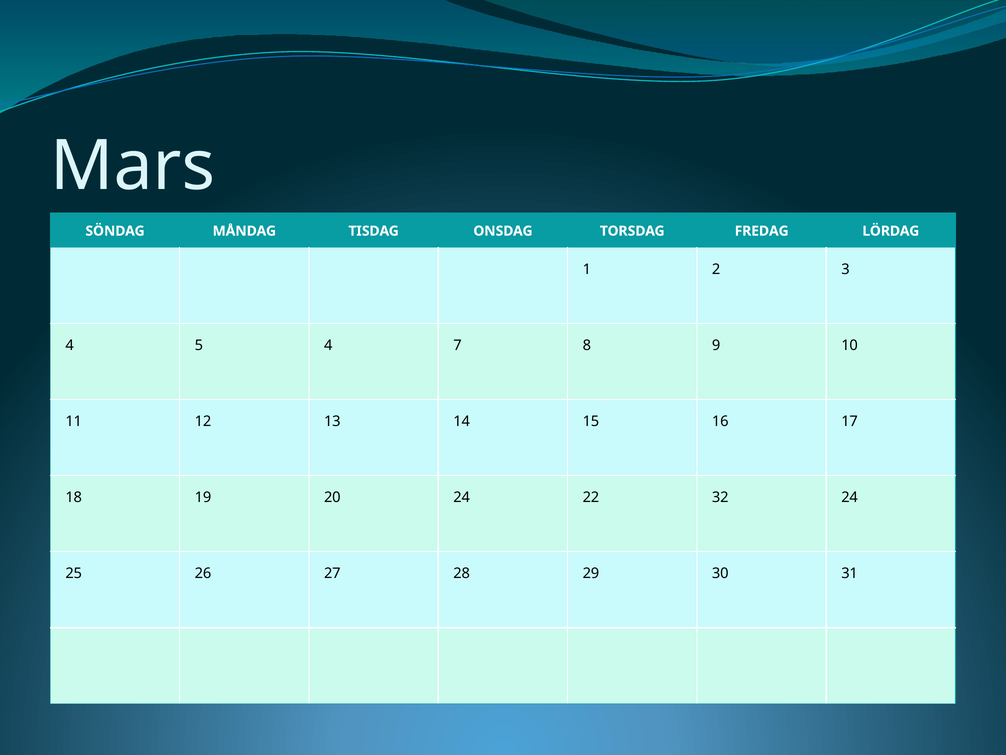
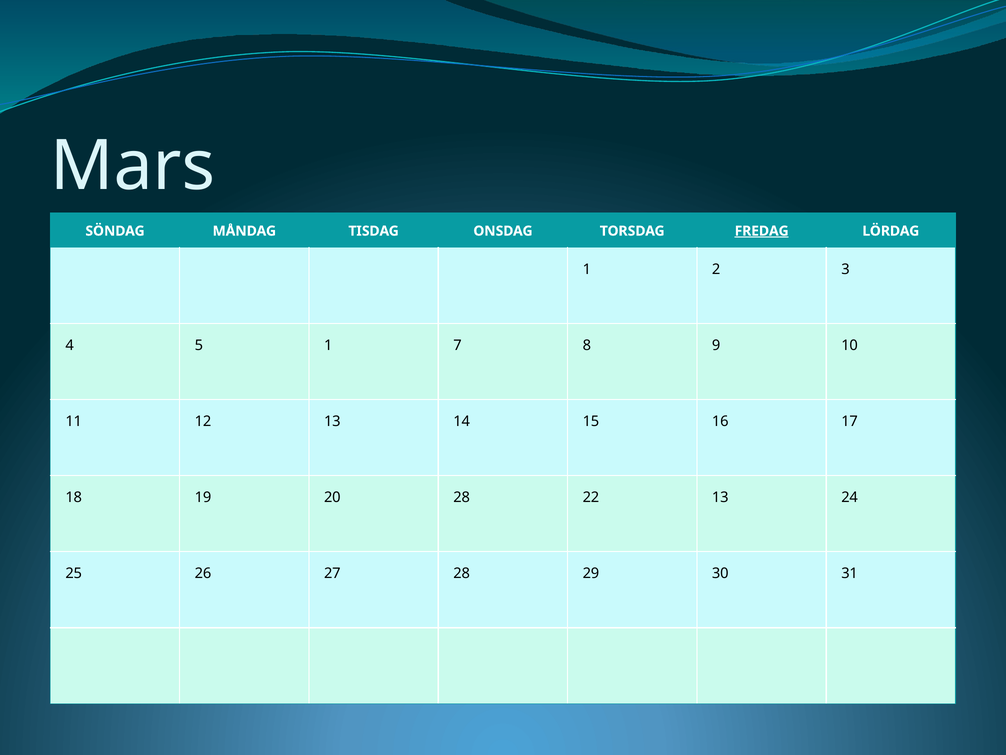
FREDAG underline: none -> present
5 4: 4 -> 1
20 24: 24 -> 28
22 32: 32 -> 13
